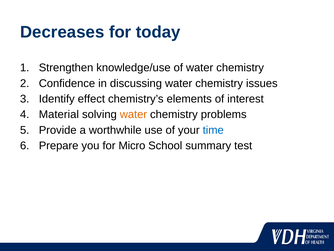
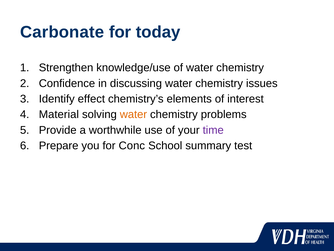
Decreases: Decreases -> Carbonate
time colour: blue -> purple
Micro: Micro -> Conc
